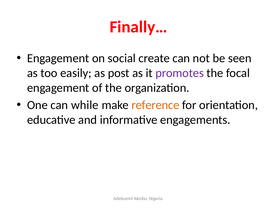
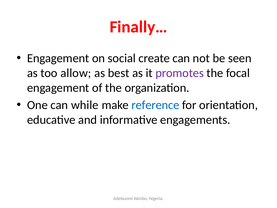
easily: easily -> allow
post: post -> best
reference colour: orange -> blue
